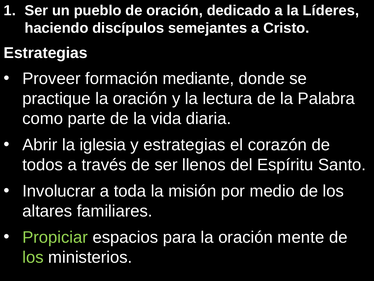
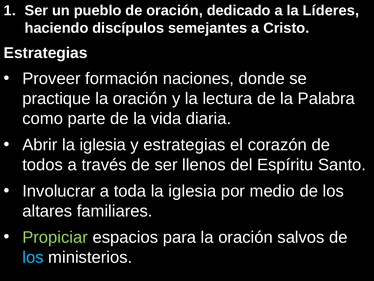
mediante: mediante -> naciones
toda la misión: misión -> iglesia
mente: mente -> salvos
los at (33, 257) colour: light green -> light blue
